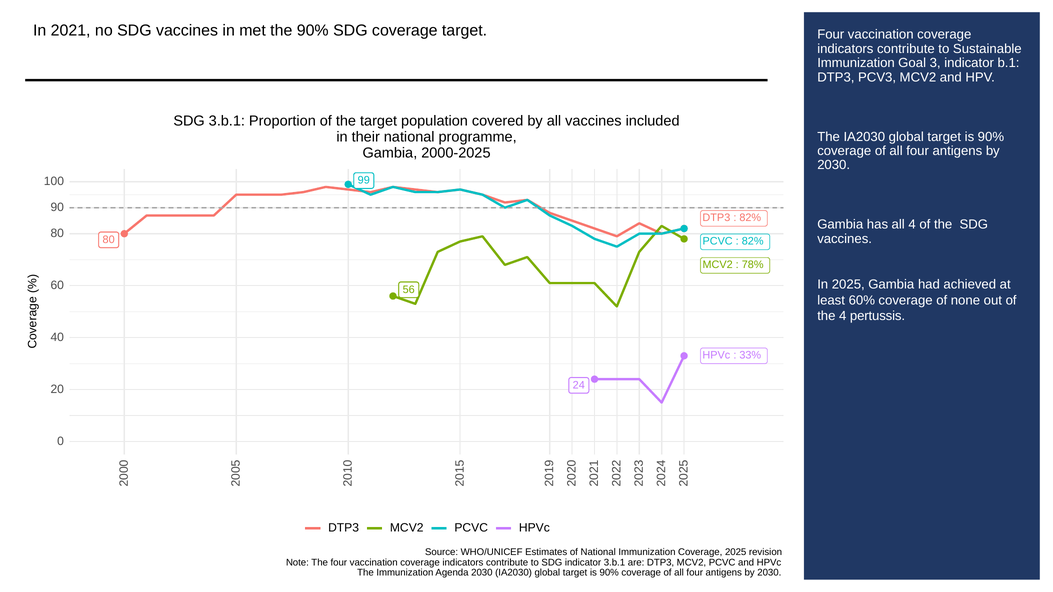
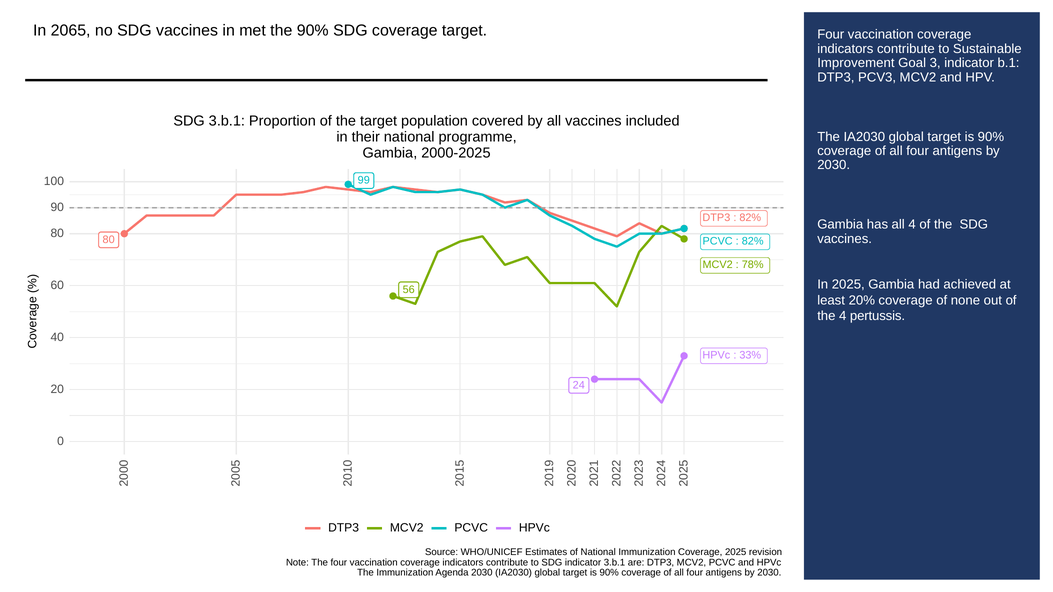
2021: 2021 -> 2065
Immunization at (856, 63): Immunization -> Improvement
60%: 60% -> 20%
